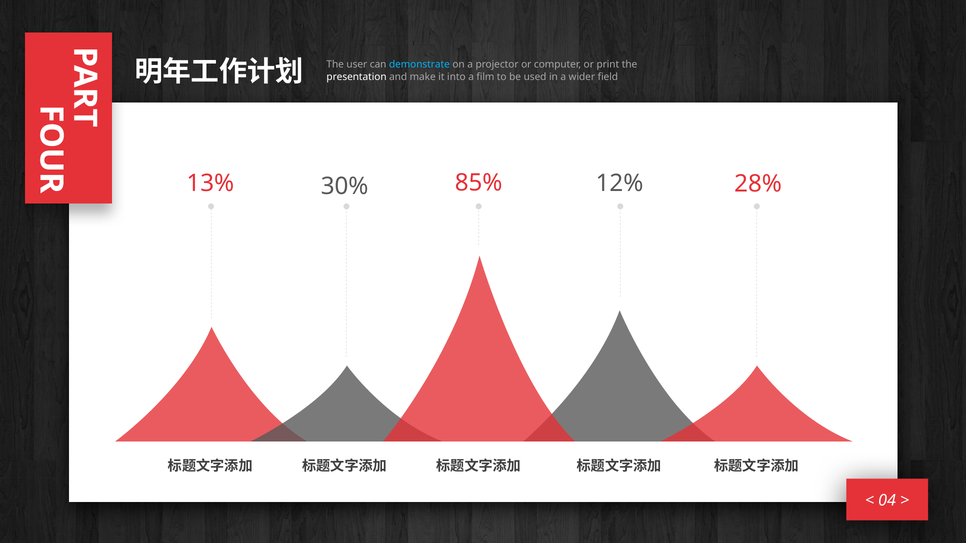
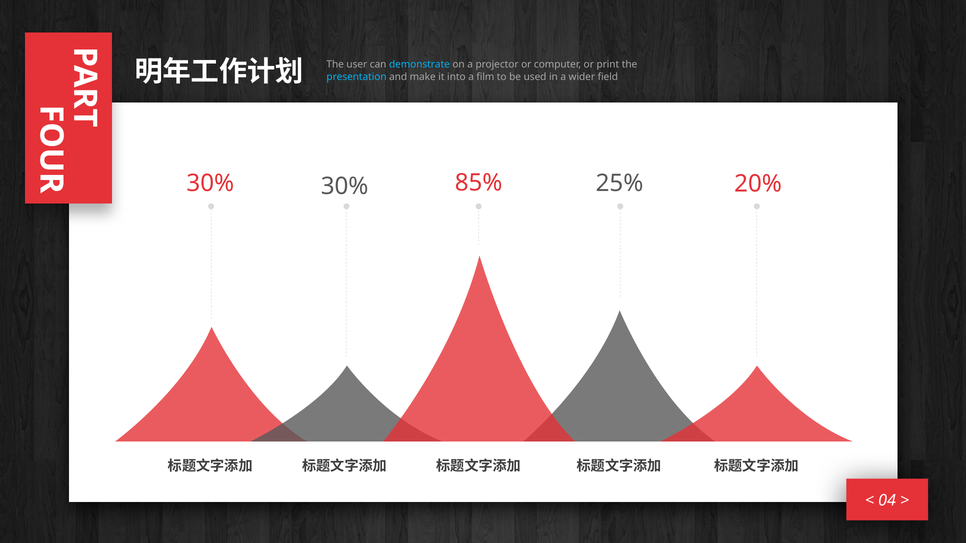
presentation colour: white -> light blue
28%: 28% -> 20%
13% at (210, 183): 13% -> 30%
12%: 12% -> 25%
